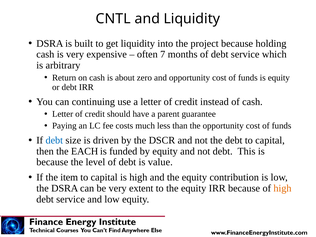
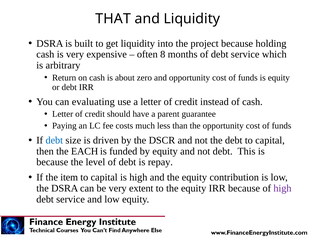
CNTL: CNTL -> THAT
7: 7 -> 8
continuing: continuing -> evaluating
value: value -> repay
high at (282, 188) colour: orange -> purple
